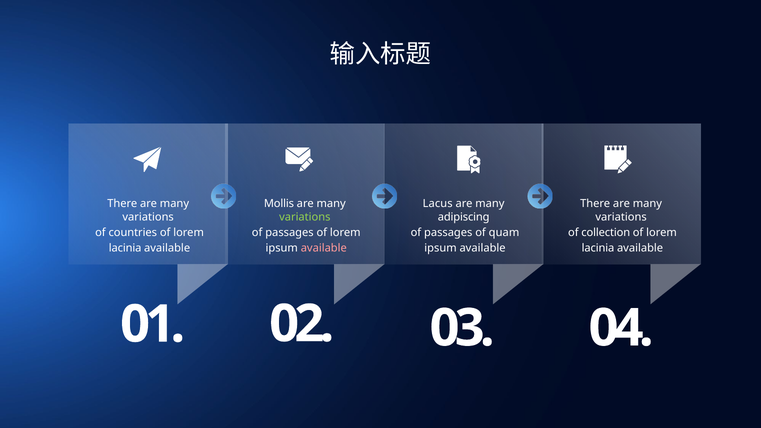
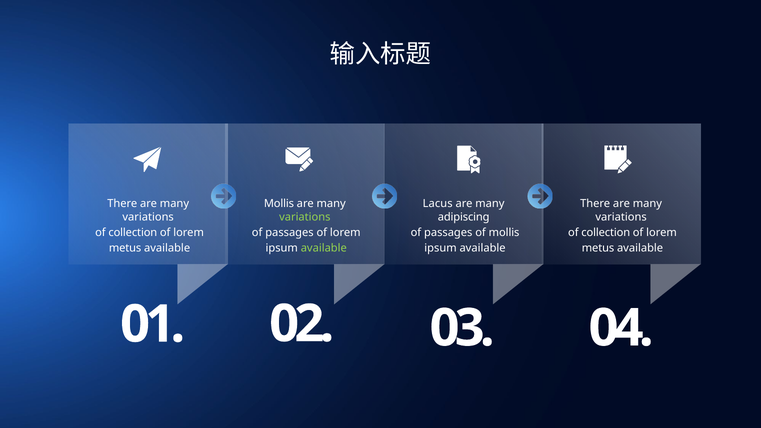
countries at (133, 233): countries -> collection
of quam: quam -> mollis
lacinia at (125, 248): lacinia -> metus
available at (324, 248) colour: pink -> light green
lacinia at (598, 248): lacinia -> metus
